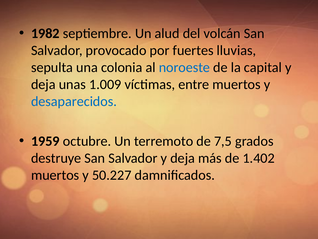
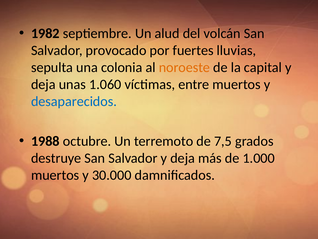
noroeste colour: blue -> orange
1.009: 1.009 -> 1.060
1959: 1959 -> 1988
1.402: 1.402 -> 1.000
50.227: 50.227 -> 30.000
